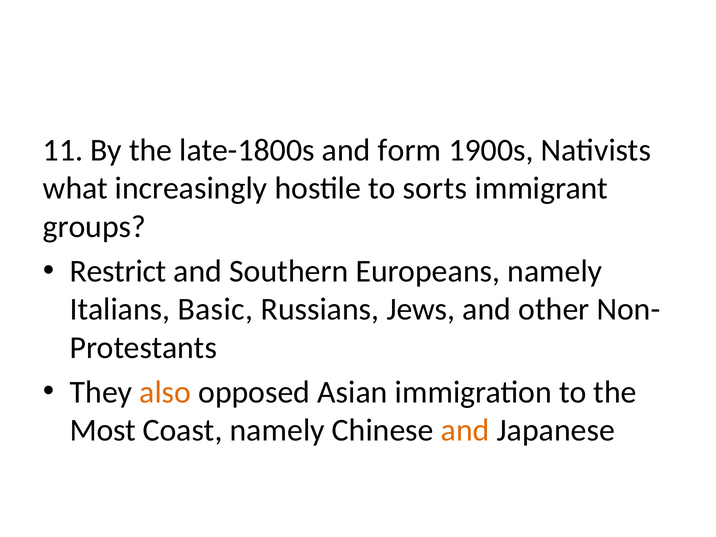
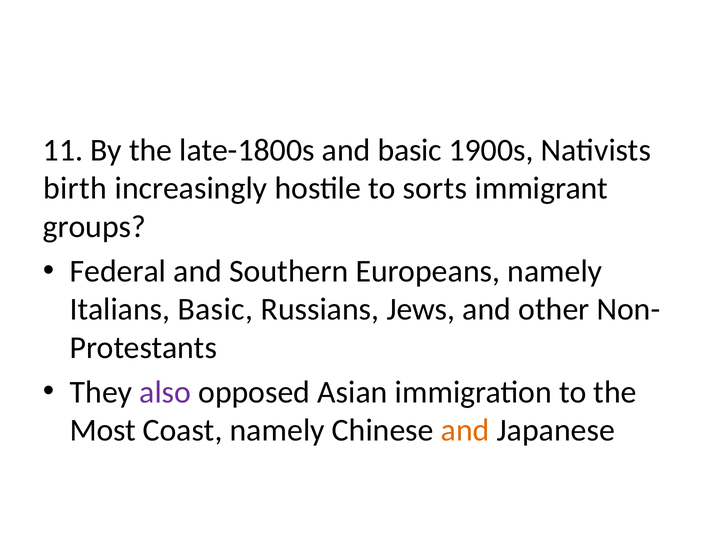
and form: form -> basic
what: what -> birth
Restrict: Restrict -> Federal
also colour: orange -> purple
